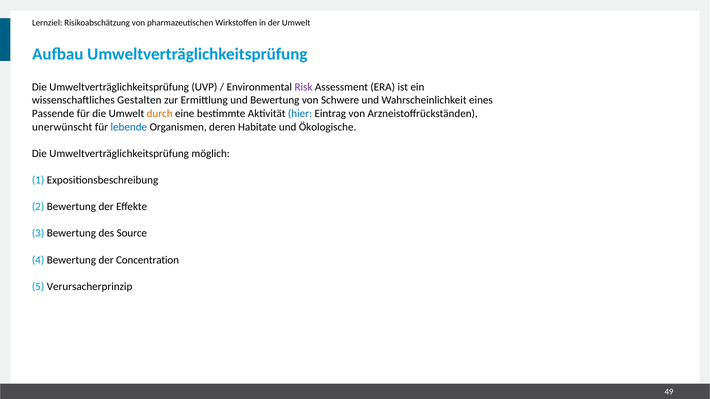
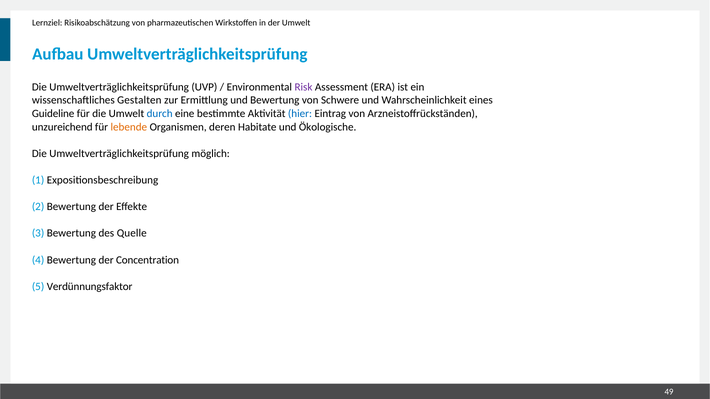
Passende: Passende -> Guideline
durch colour: orange -> blue
unerwünscht: unerwünscht -> unzureichend
lebende colour: blue -> orange
Source: Source -> Quelle
Verursacherprinzip: Verursacherprinzip -> Verdünnungsfaktor
